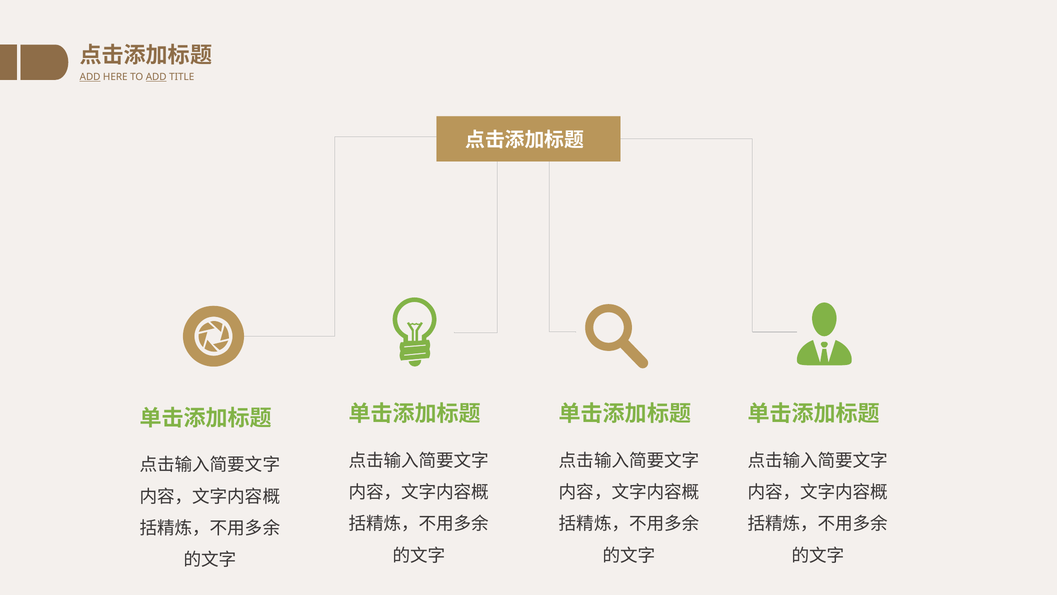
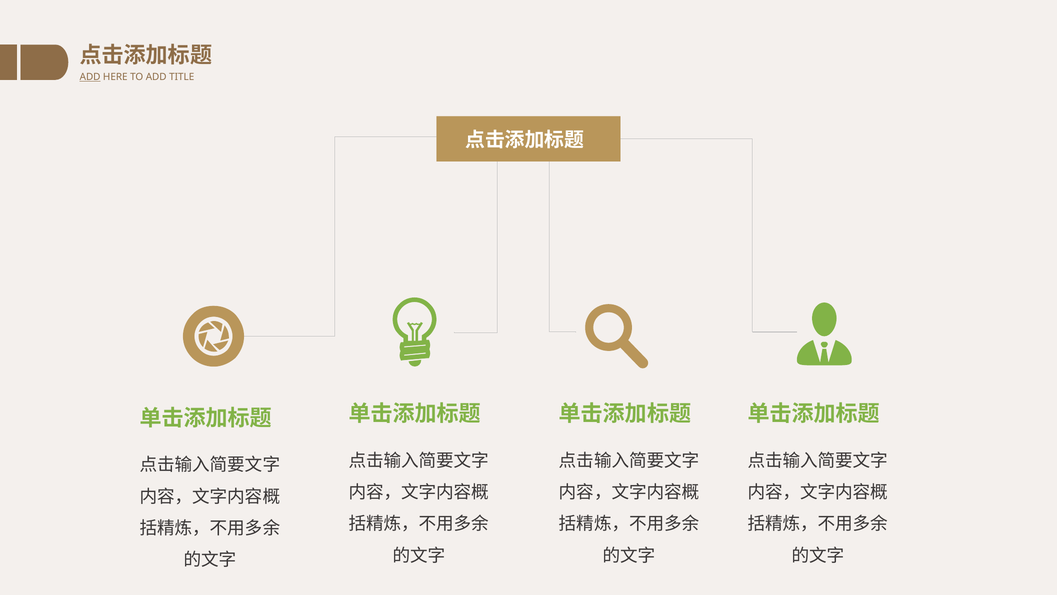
ADD at (156, 77) underline: present -> none
